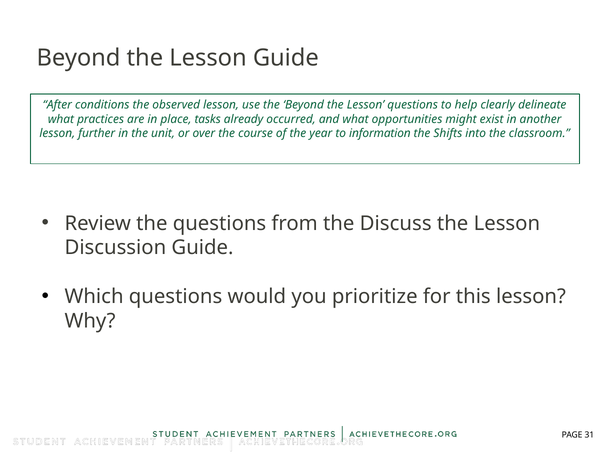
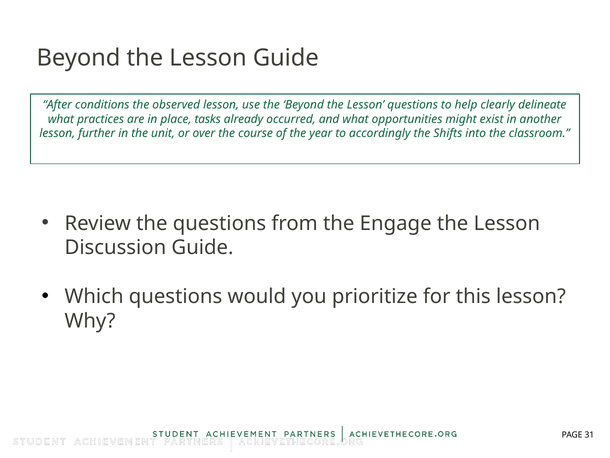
information: information -> accordingly
Discuss: Discuss -> Engage
